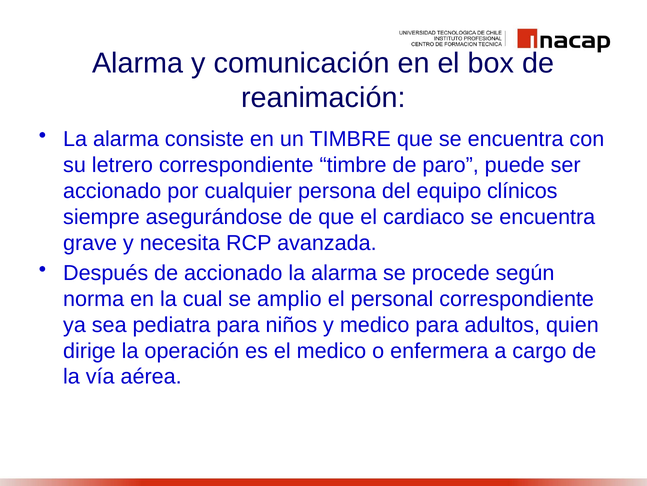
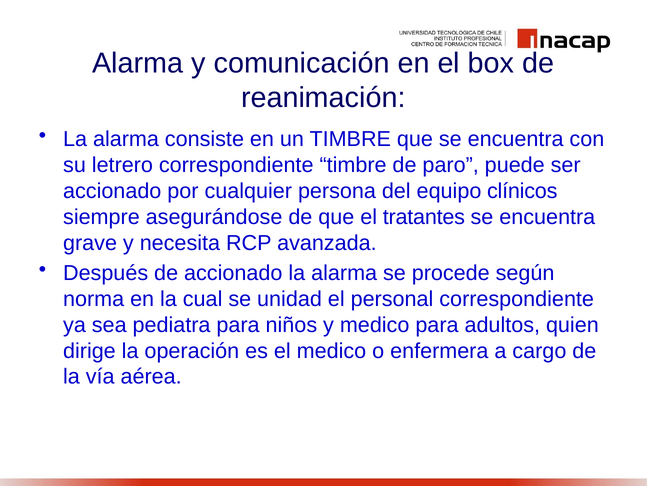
cardiaco: cardiaco -> tratantes
amplio: amplio -> unidad
